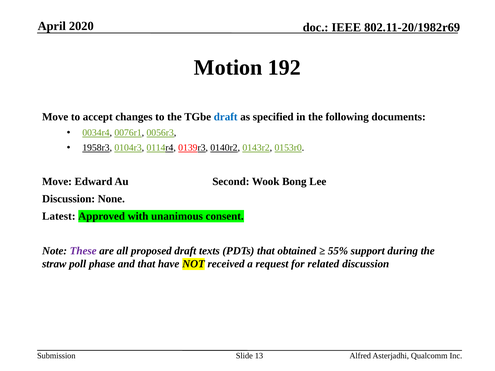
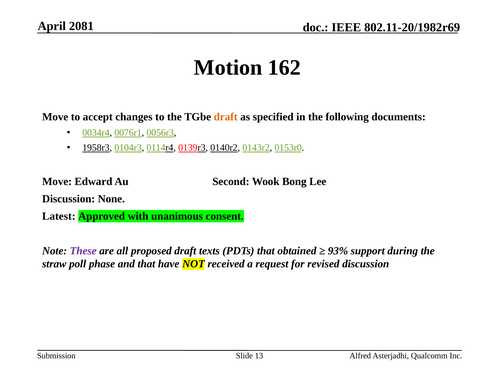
2020: 2020 -> 2081
192: 192 -> 162
draft at (226, 117) colour: blue -> orange
55%: 55% -> 93%
related: related -> revised
